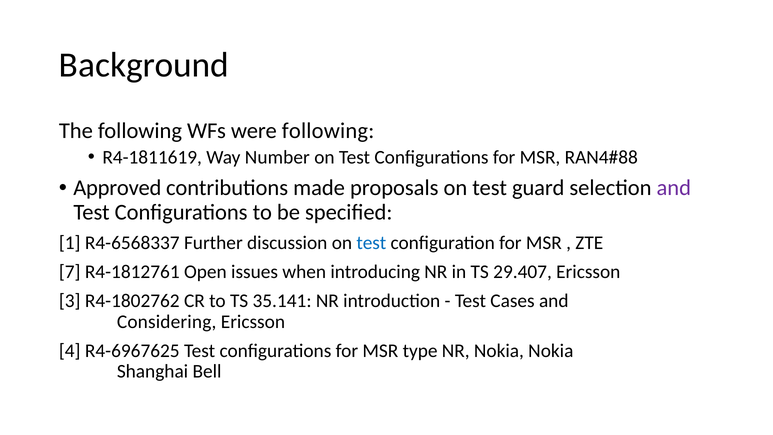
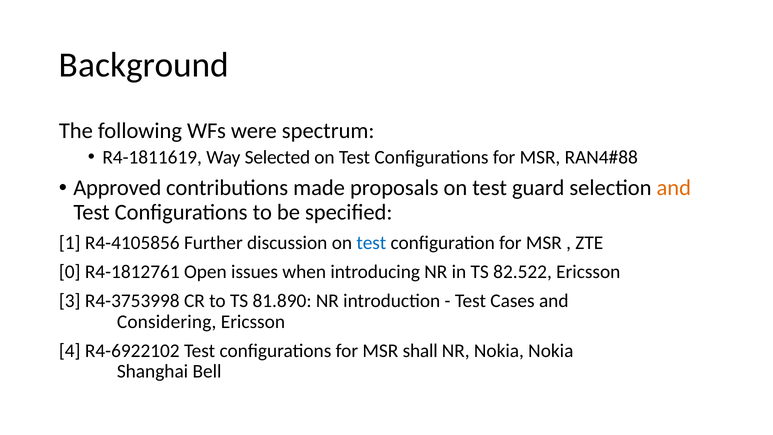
were following: following -> spectrum
Number: Number -> Selected
and at (674, 188) colour: purple -> orange
R4-6568337: R4-6568337 -> R4-4105856
7: 7 -> 0
29.407: 29.407 -> 82.522
R4-1802762: R4-1802762 -> R4-3753998
35.141: 35.141 -> 81.890
R4-6967625: R4-6967625 -> R4-6922102
type: type -> shall
